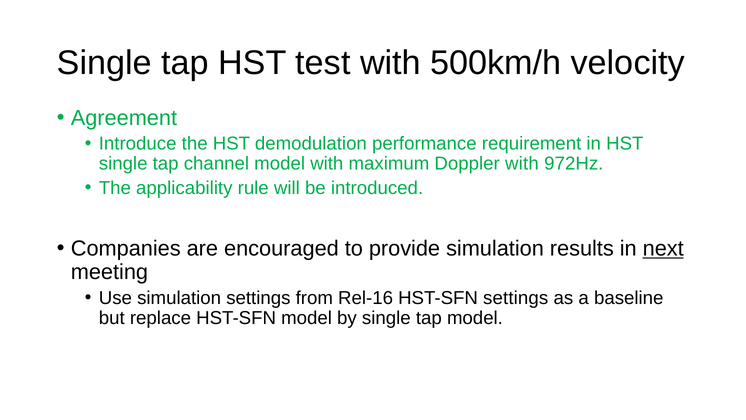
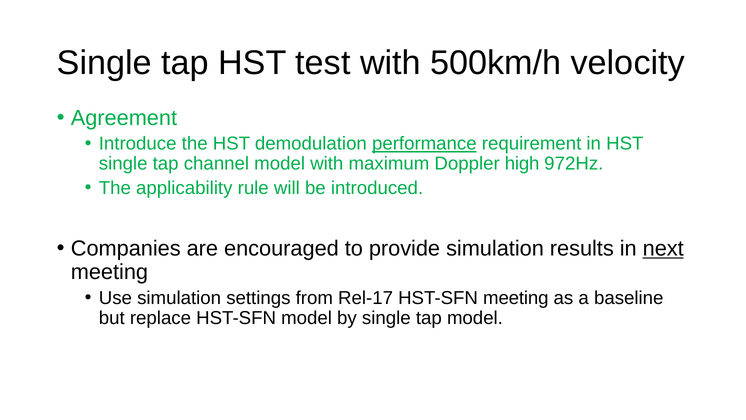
performance underline: none -> present
Doppler with: with -> high
Rel-16: Rel-16 -> Rel-17
HST-SFN settings: settings -> meeting
